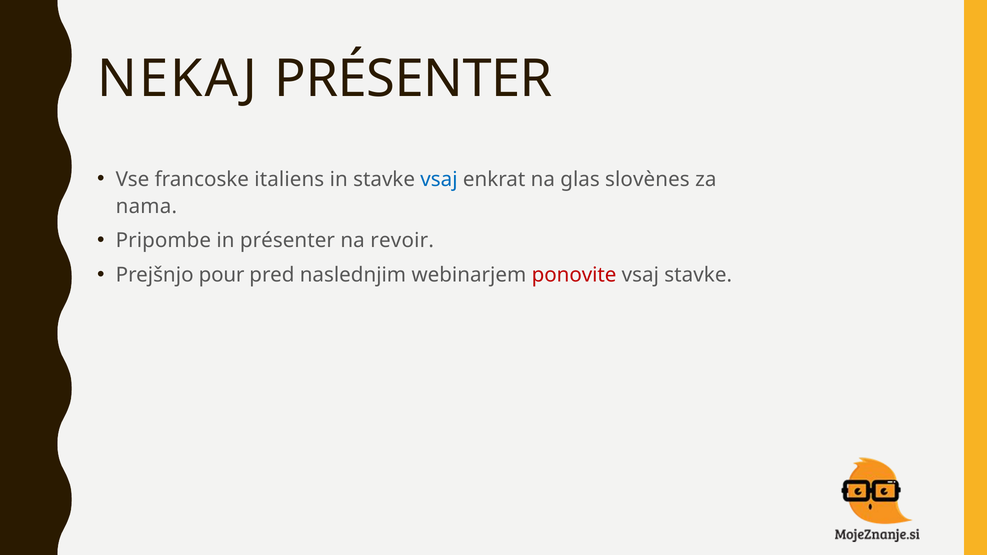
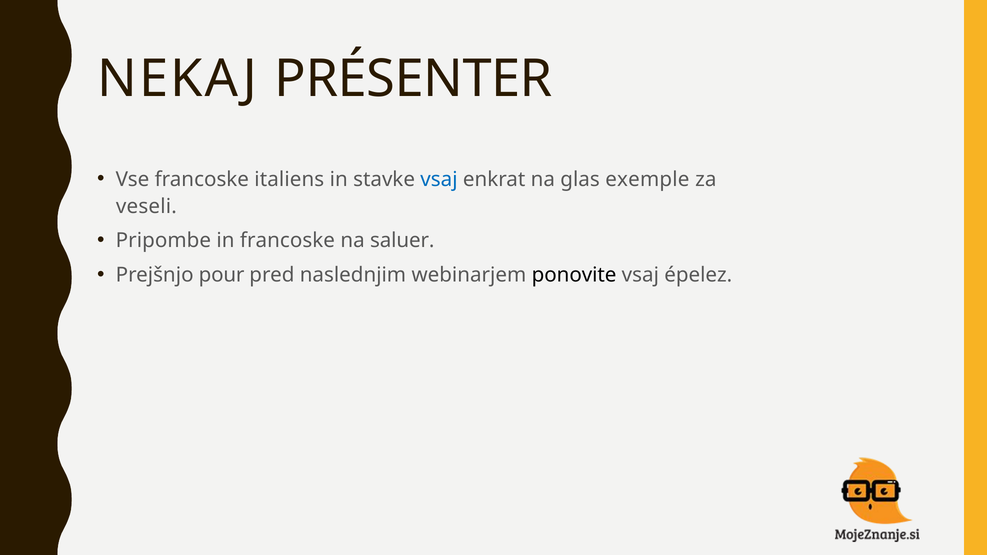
slovènes: slovènes -> exemple
nama: nama -> veseli
in présenter: présenter -> francoske
revoir: revoir -> saluer
ponovite colour: red -> black
vsaj stavke: stavke -> épelez
